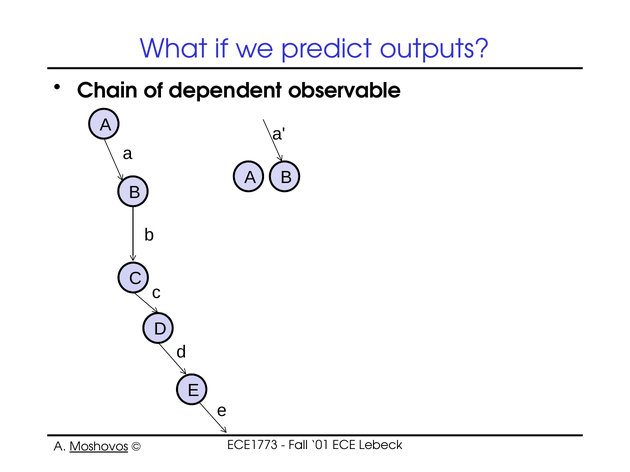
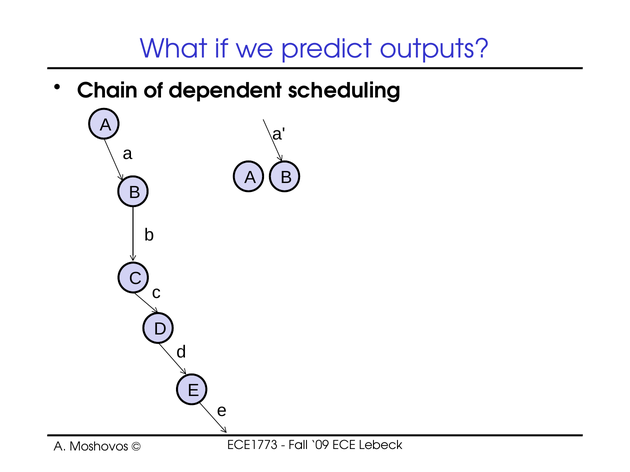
observable: observable -> scheduling
Moshovos underline: present -> none
01: 01 -> 09
